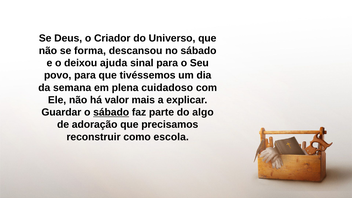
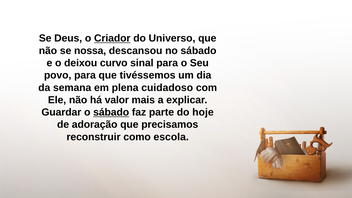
Criador underline: none -> present
forma: forma -> nossa
ajuda: ajuda -> curvo
algo: algo -> hoje
